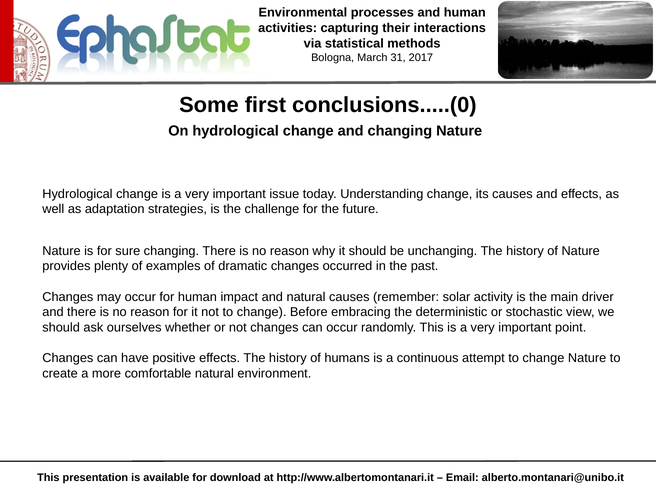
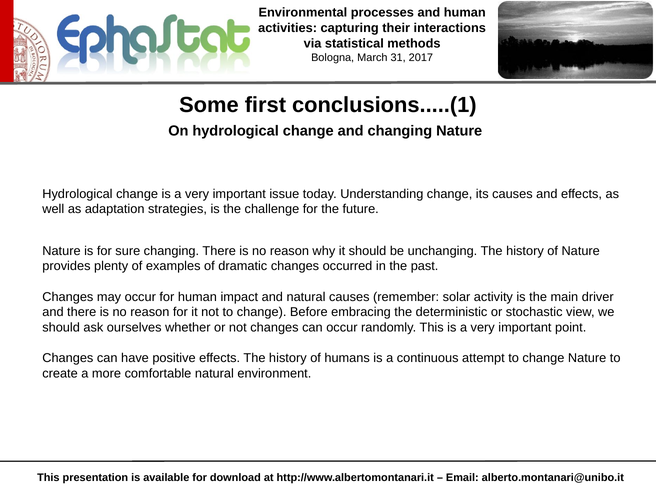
conclusions.....(0: conclusions.....(0 -> conclusions.....(1
